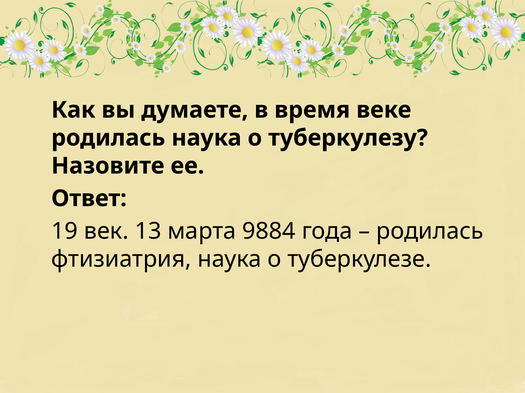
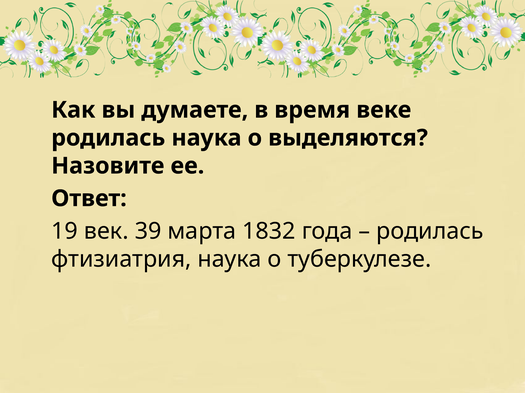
туберкулезу: туберкулезу -> выделяются
13: 13 -> 39
9884: 9884 -> 1832
